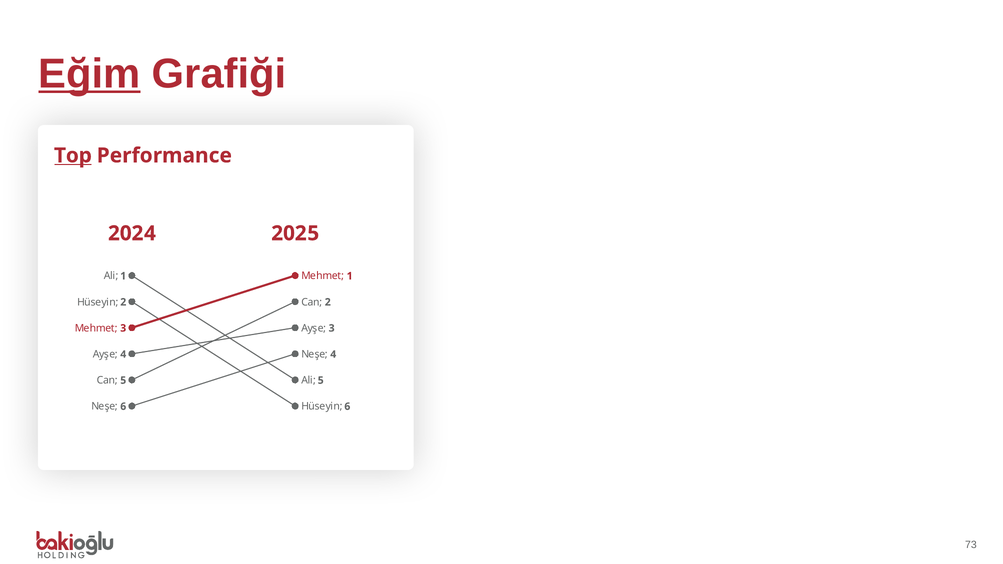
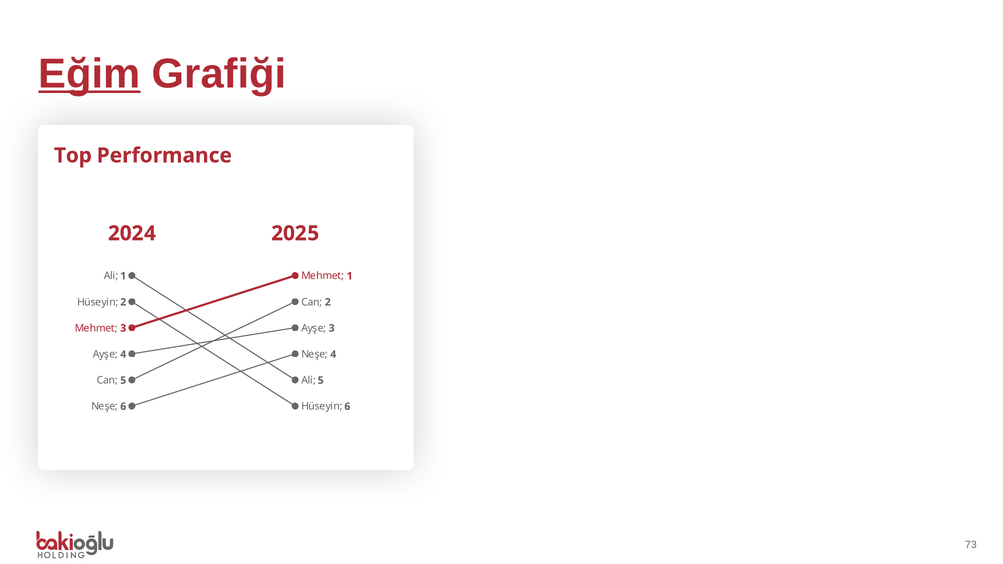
Top underline: present -> none
